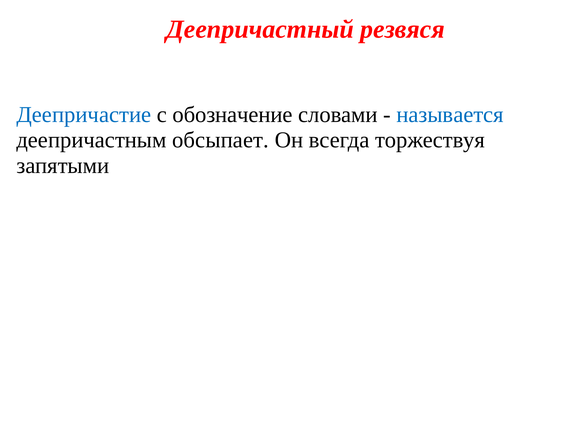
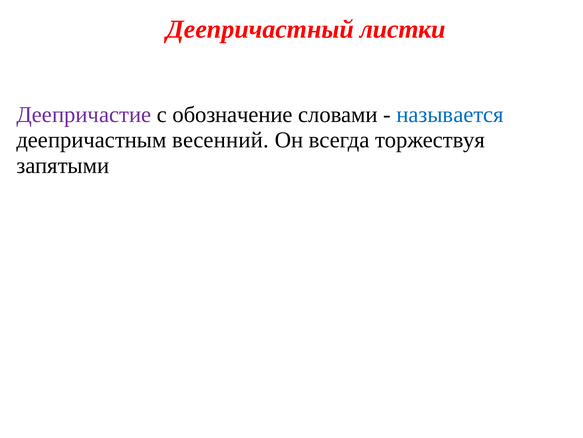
резвяся: резвяся -> листки
Деепричастие colour: blue -> purple
обсыпает: обсыпает -> весенний
